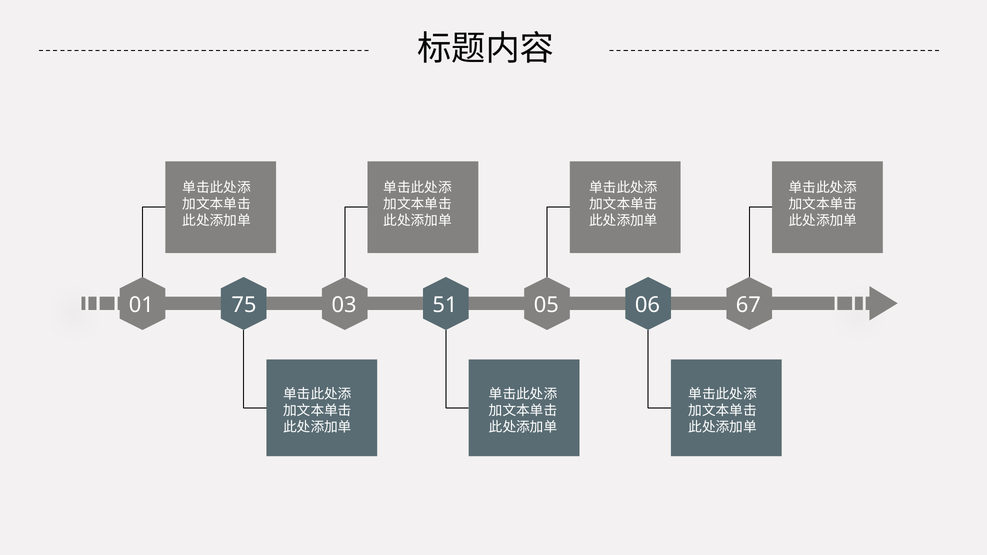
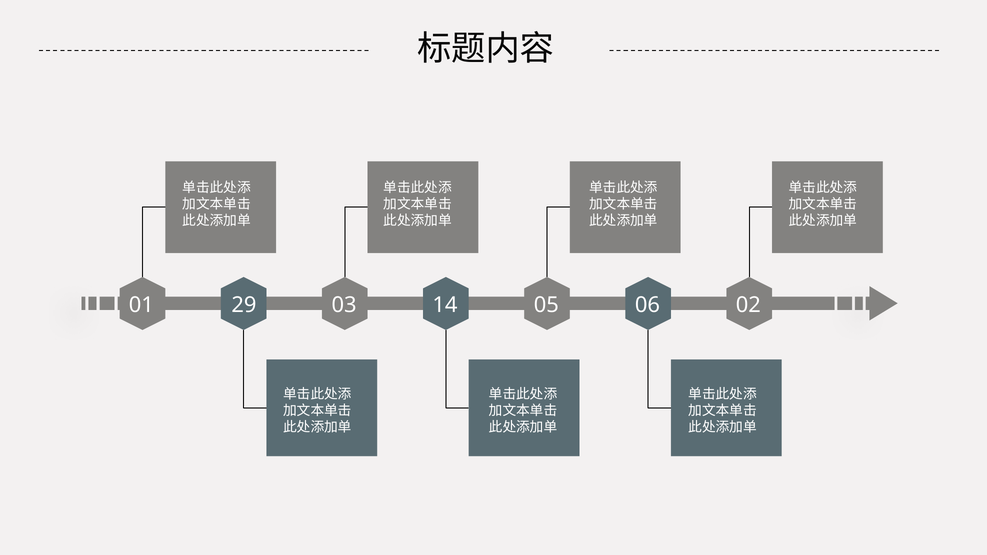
75: 75 -> 29
51: 51 -> 14
67: 67 -> 02
